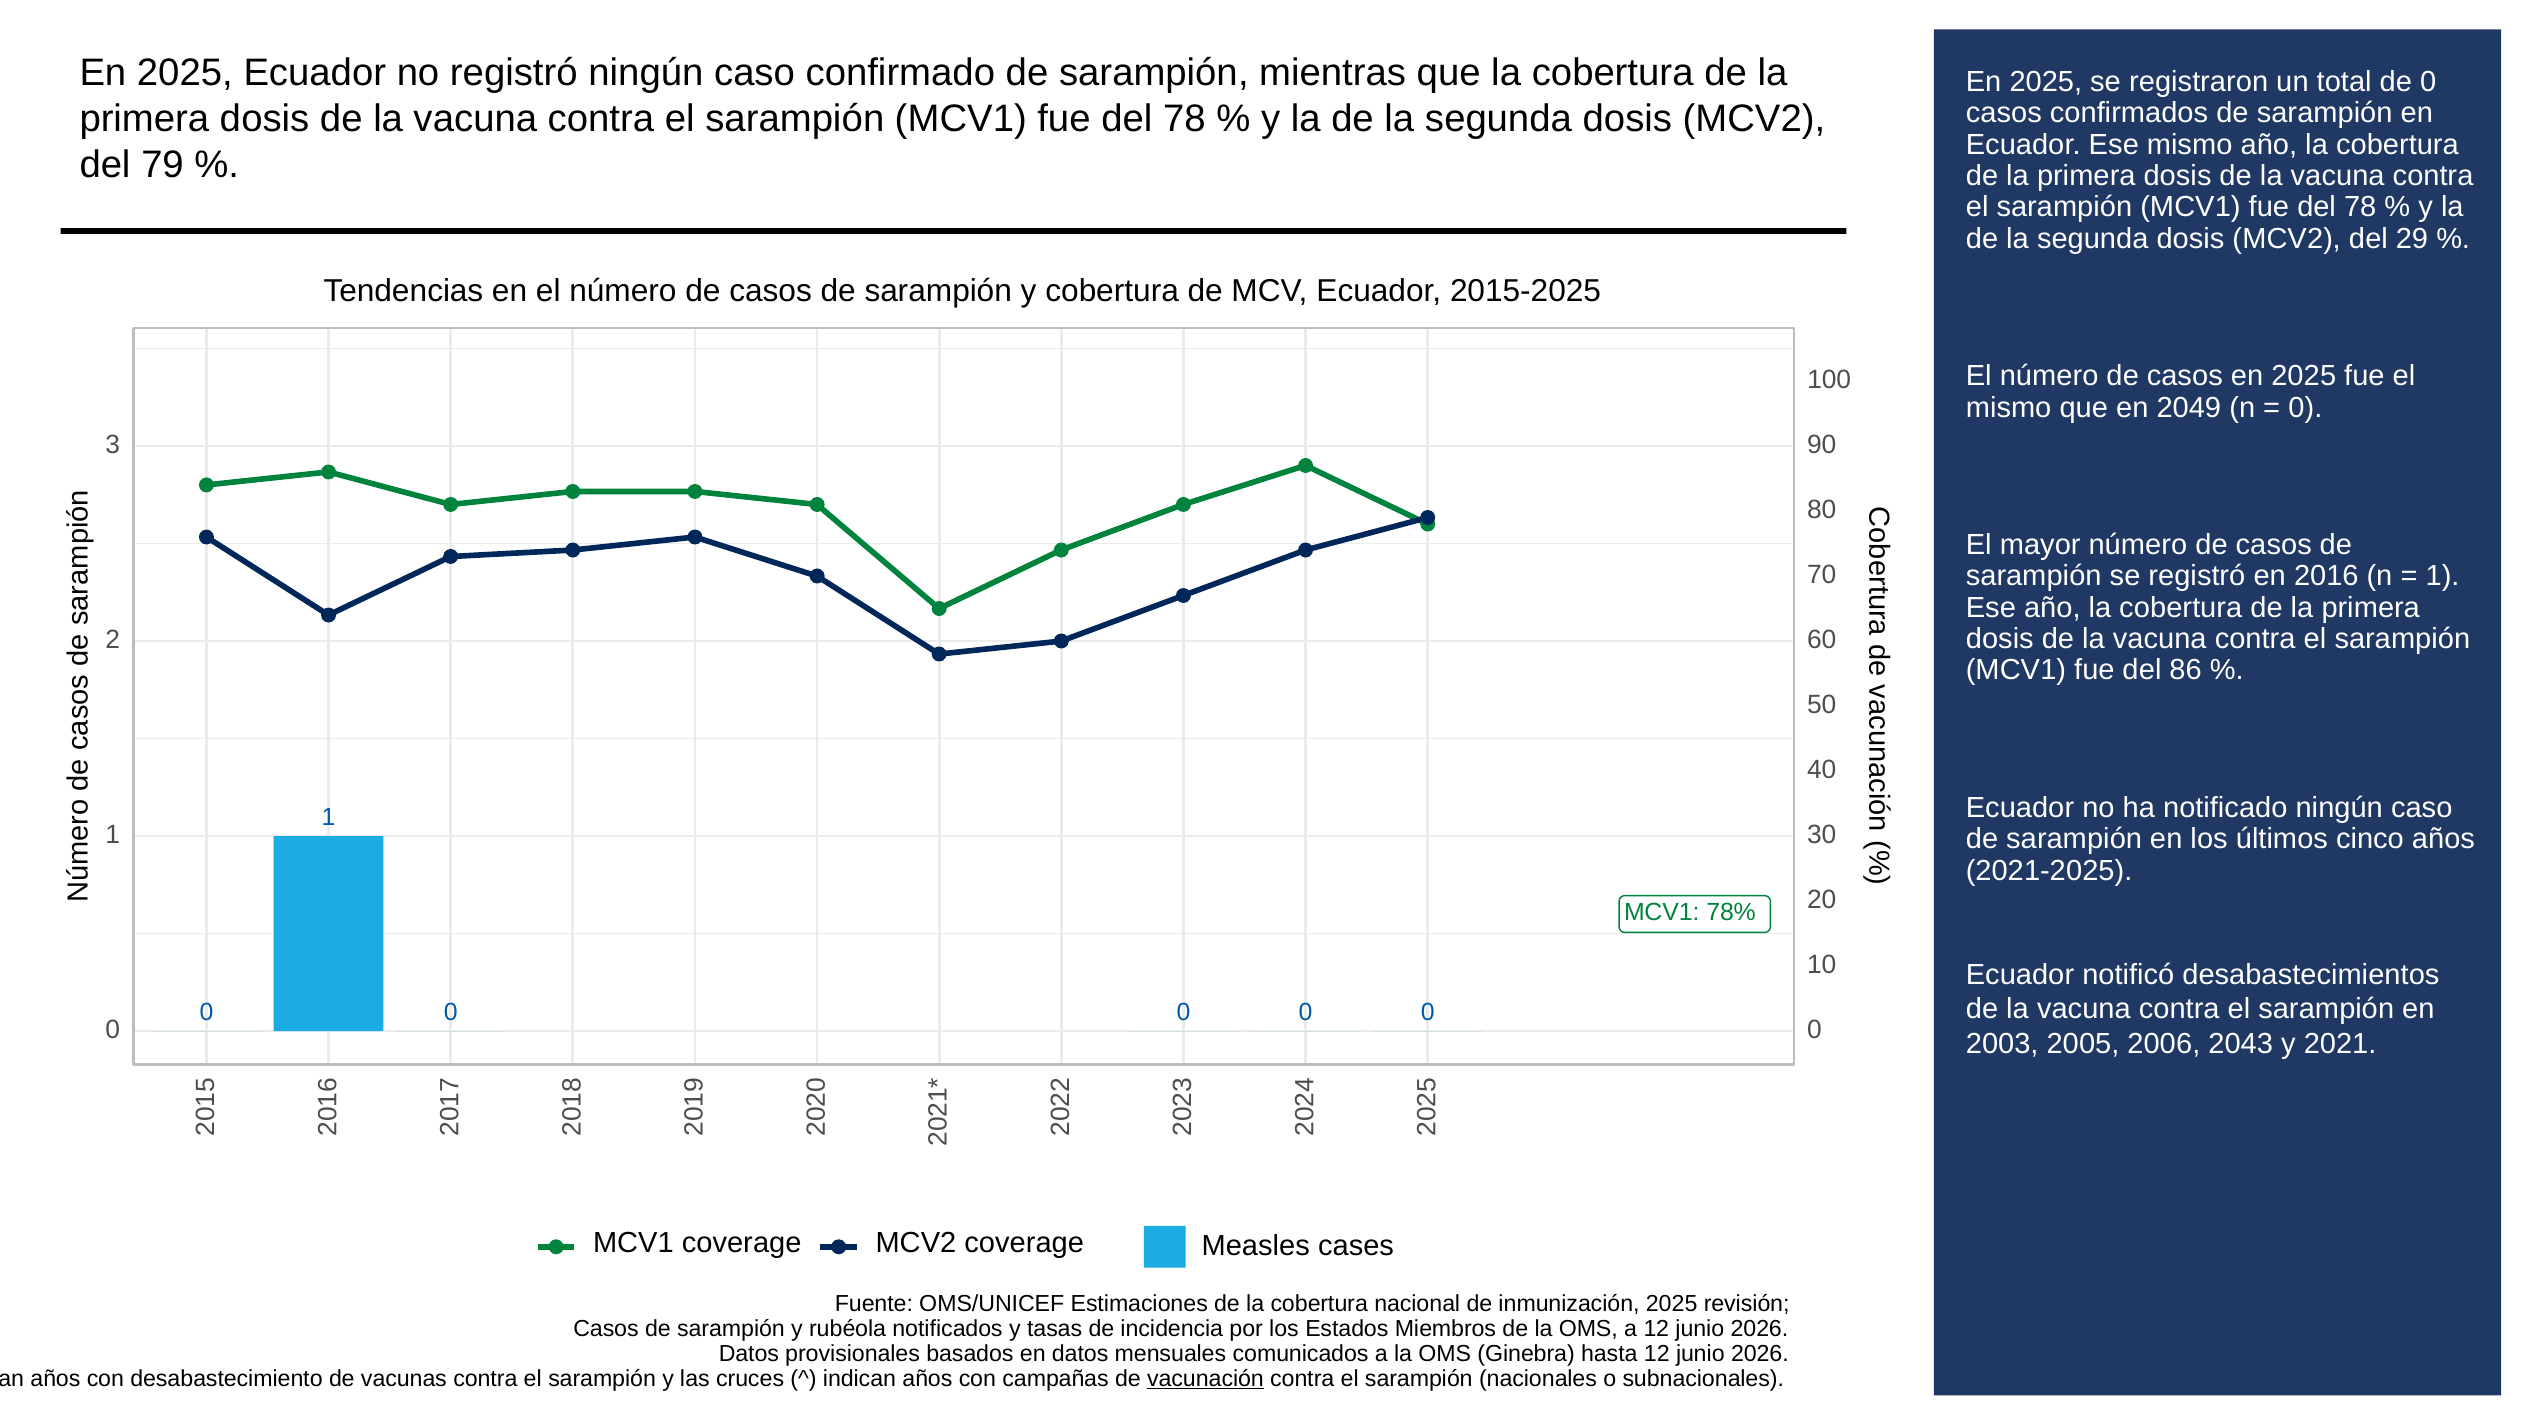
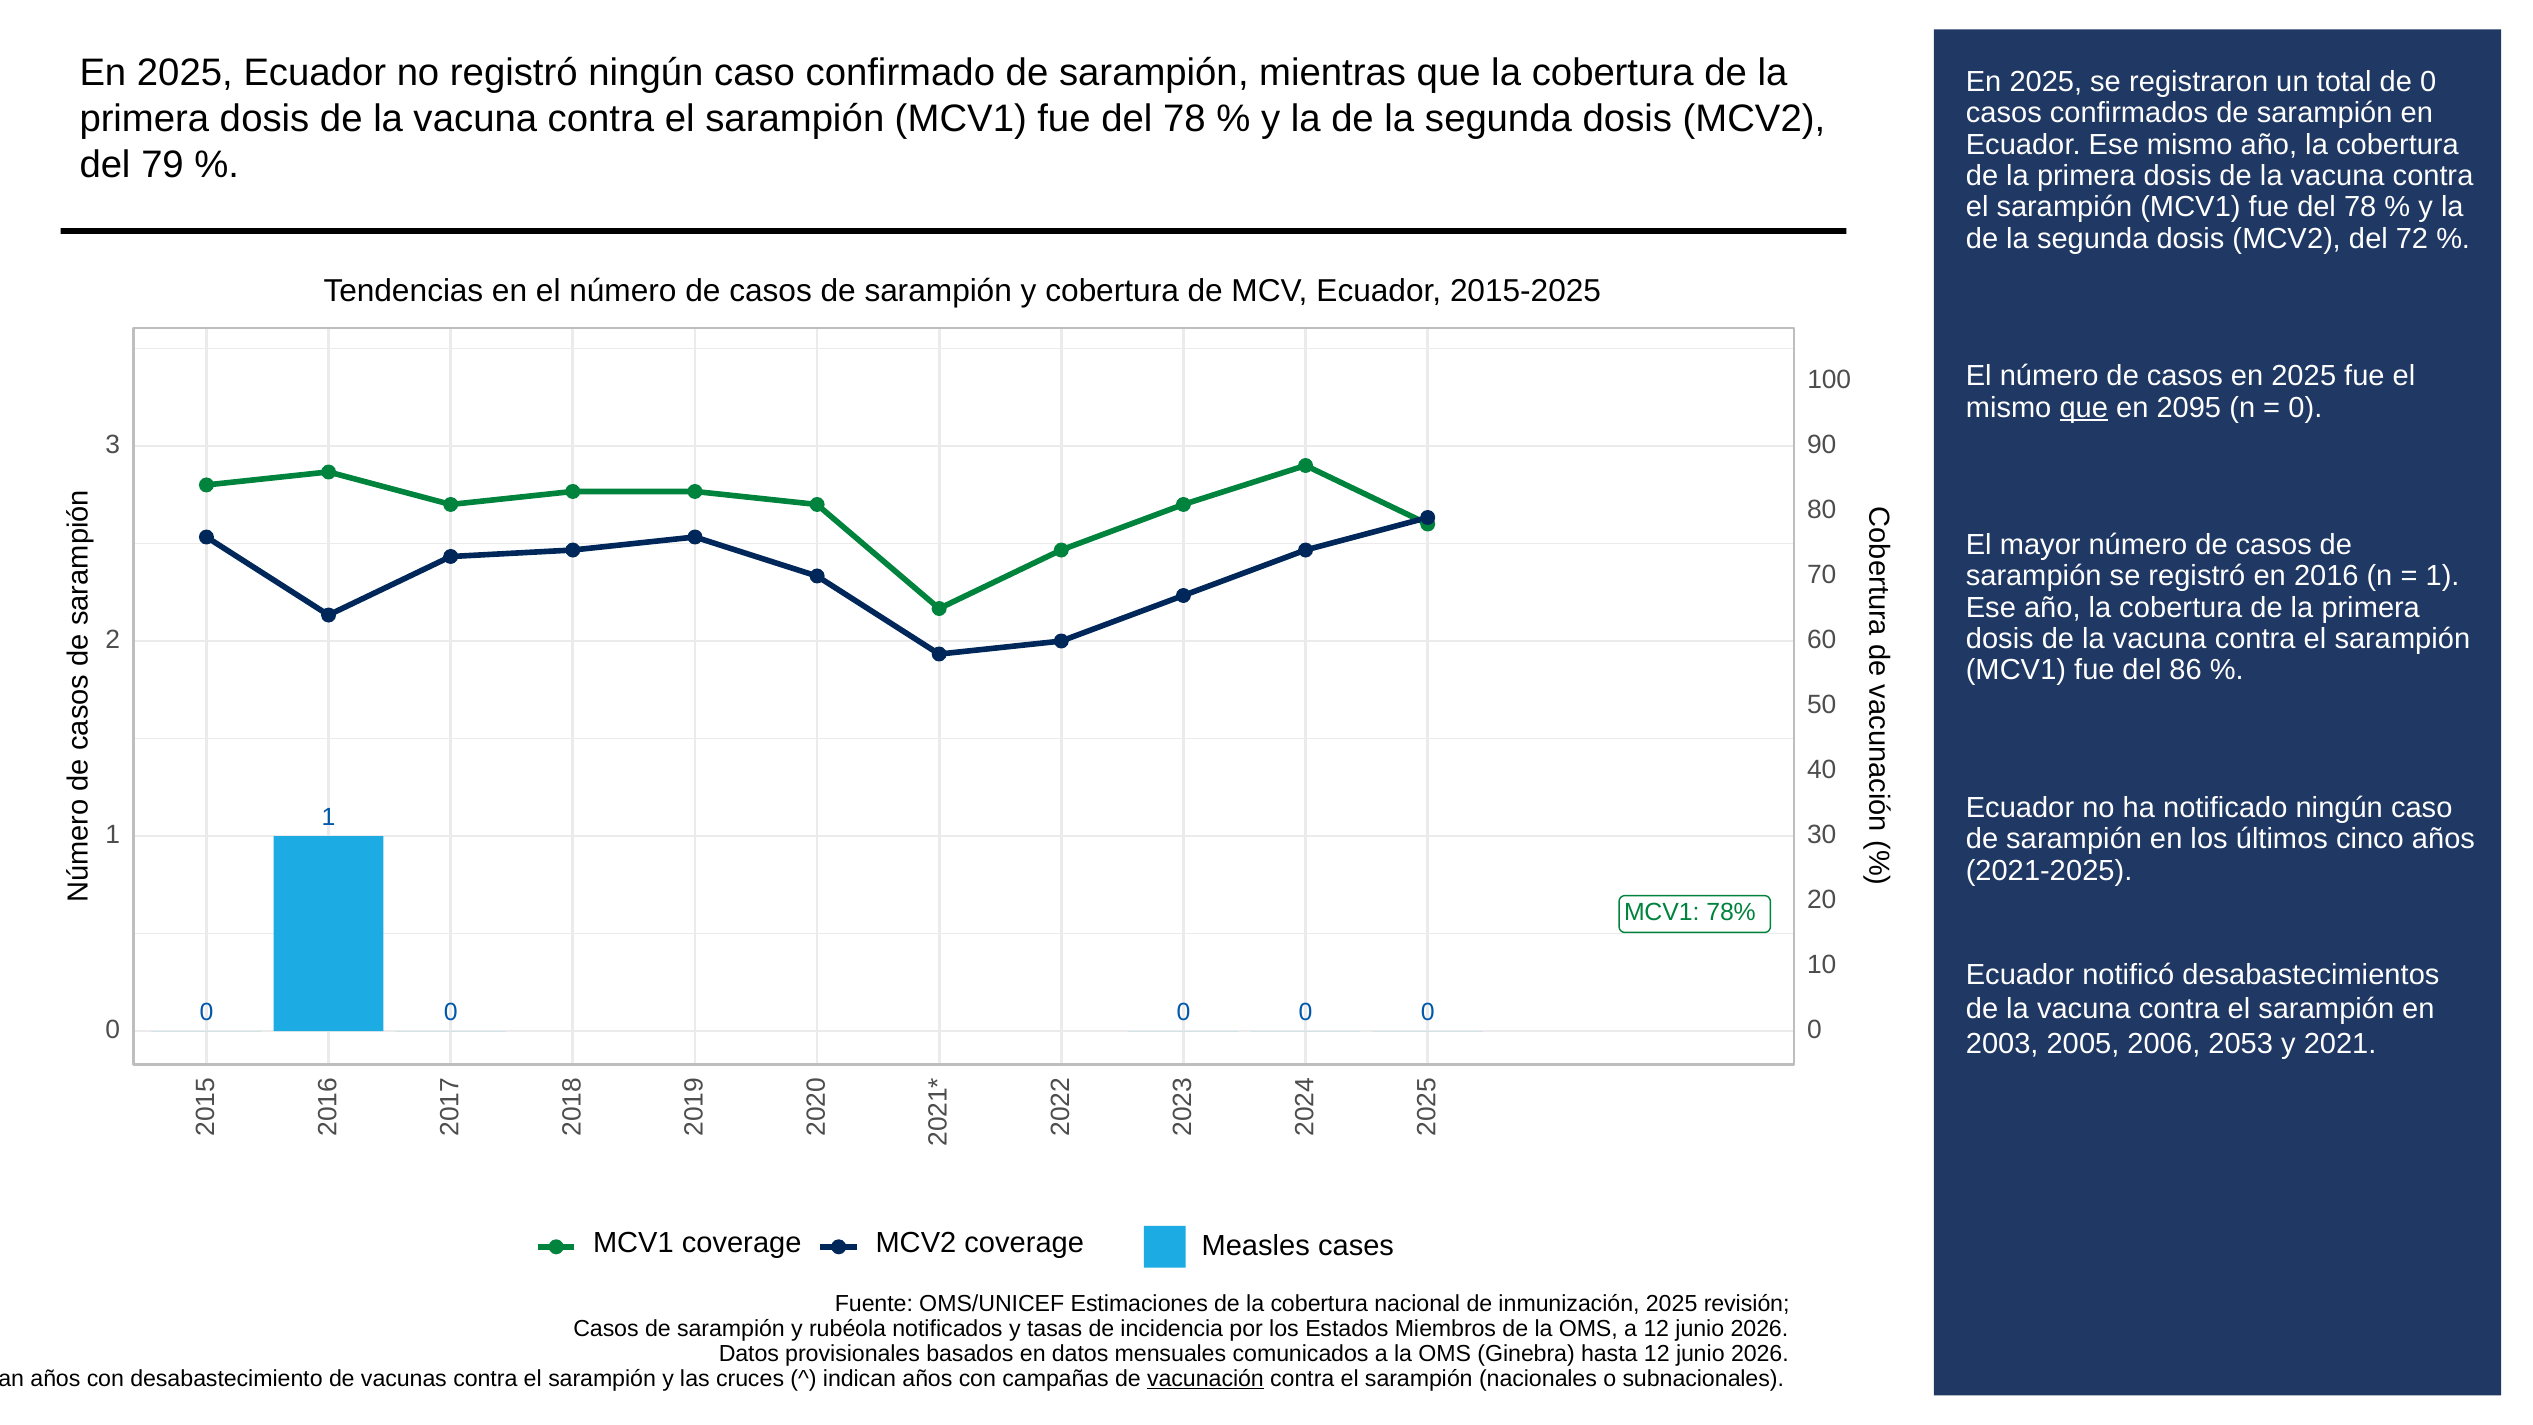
29: 29 -> 72
que at (2084, 407) underline: none -> present
2049: 2049 -> 2095
2043: 2043 -> 2053
